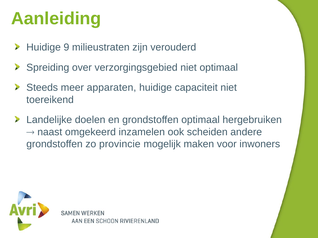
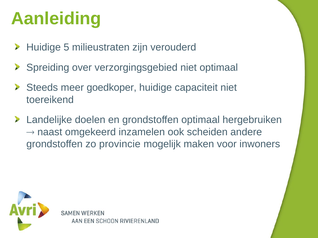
9: 9 -> 5
apparaten: apparaten -> goedkoper
